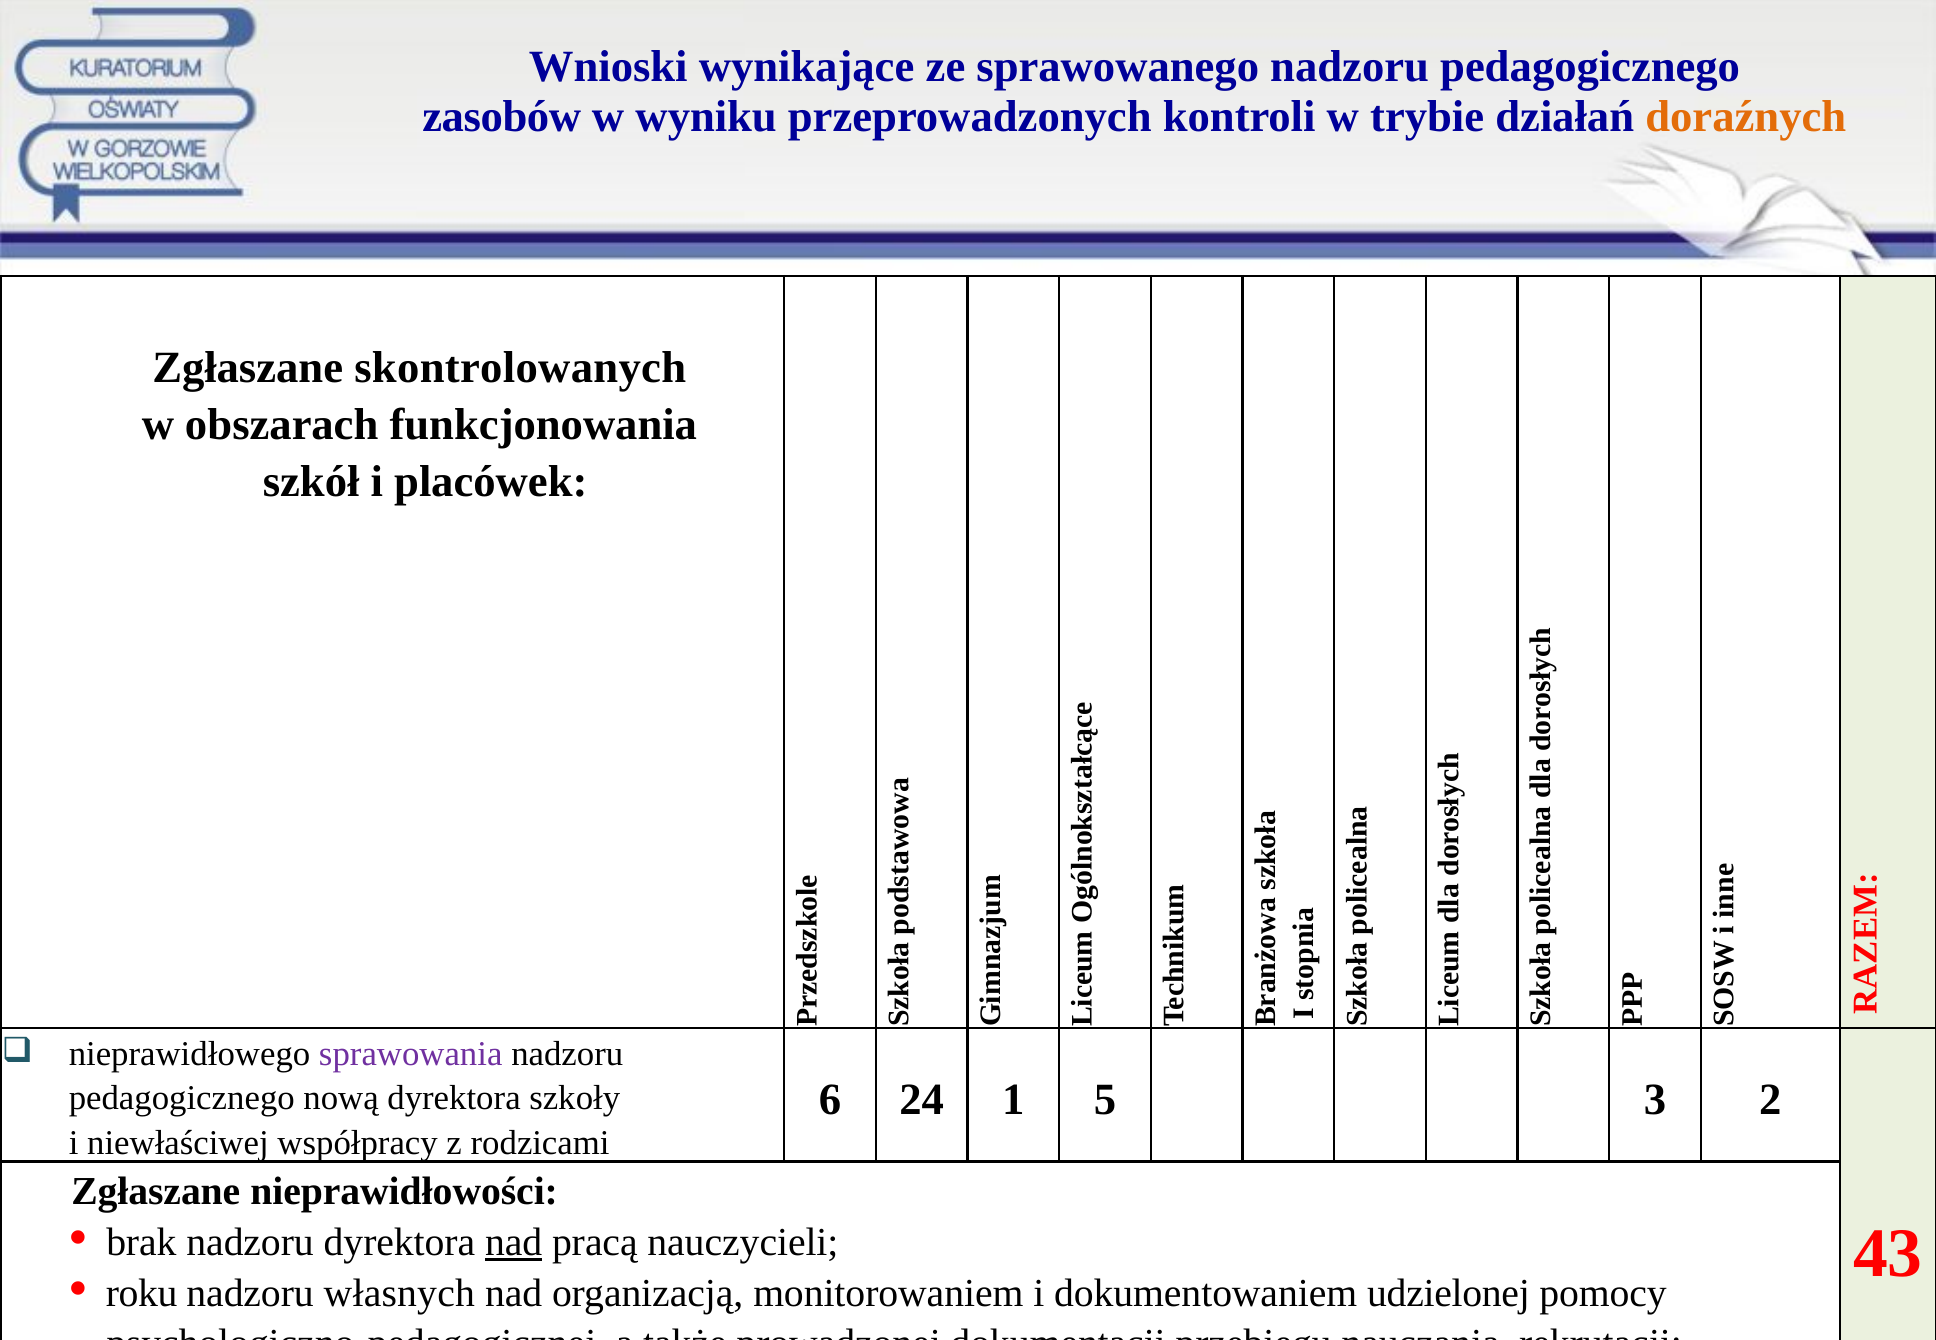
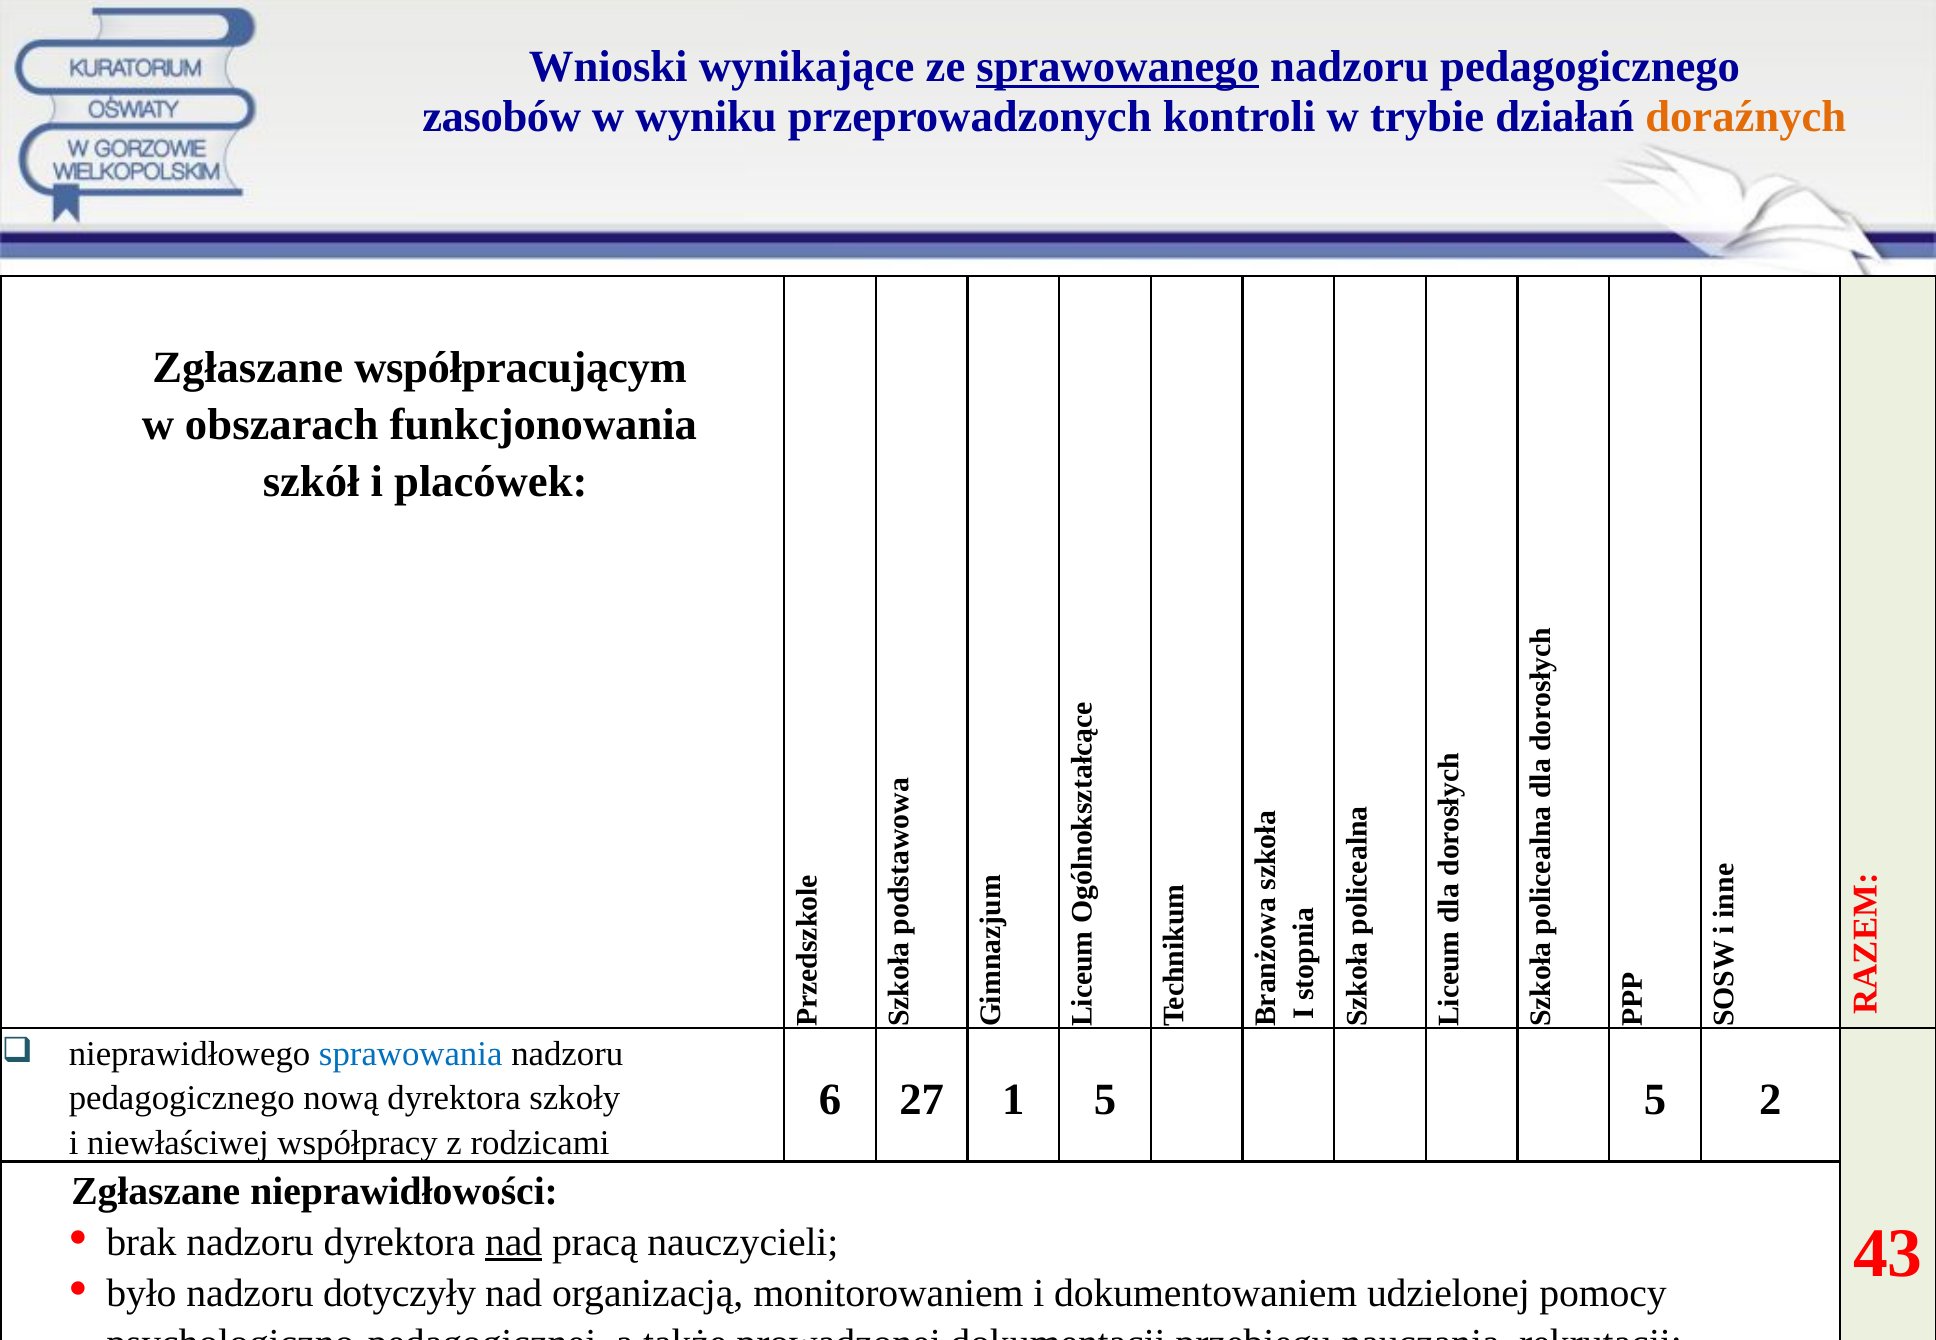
sprawowanego underline: none -> present
skontrolowanych: skontrolowanych -> współpracującym
sprawowania colour: purple -> blue
24: 24 -> 27
5 3: 3 -> 5
roku: roku -> było
własnych: własnych -> dotyczyły
